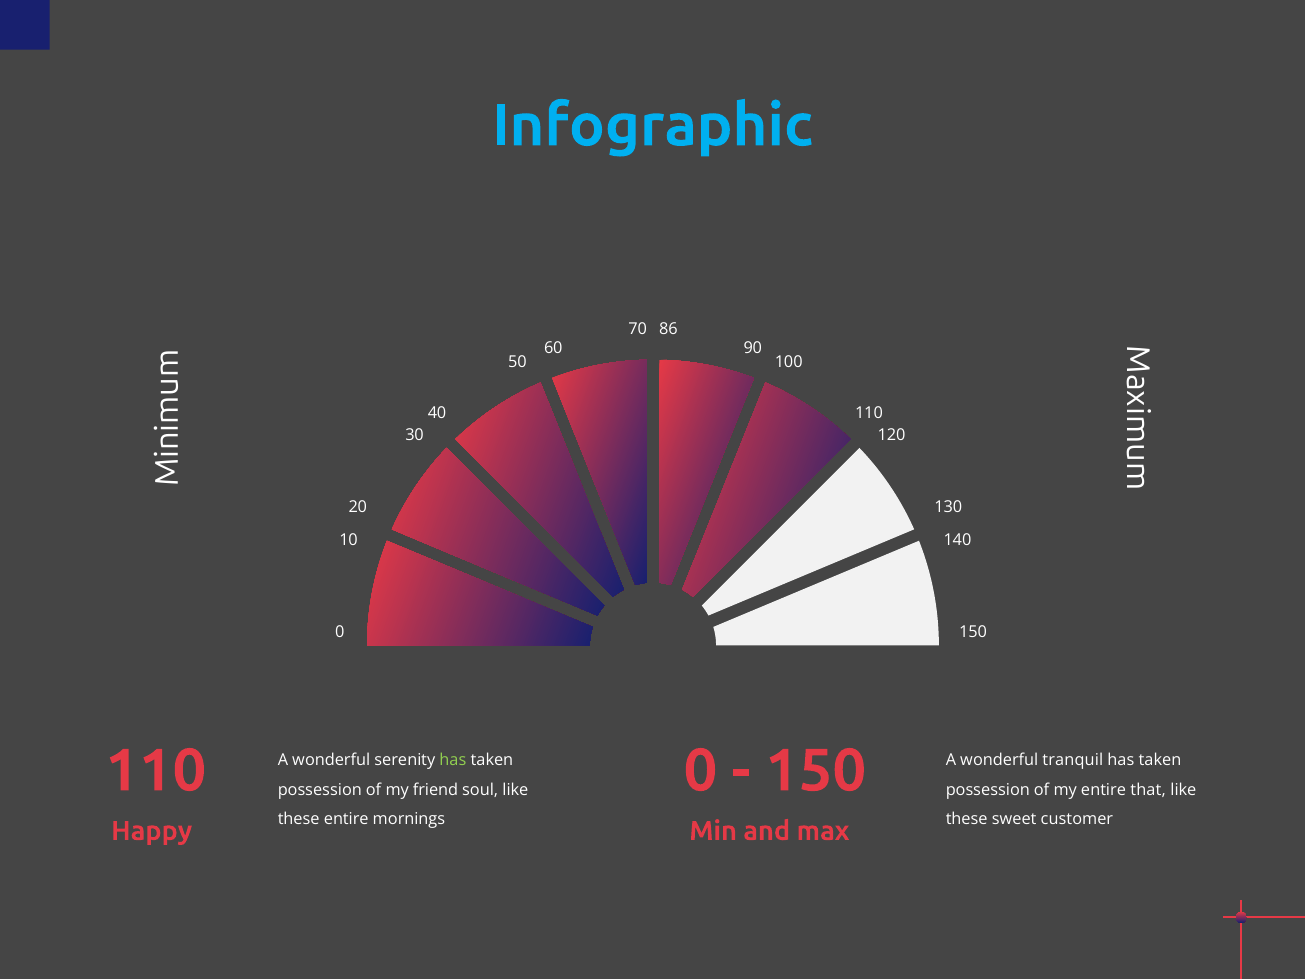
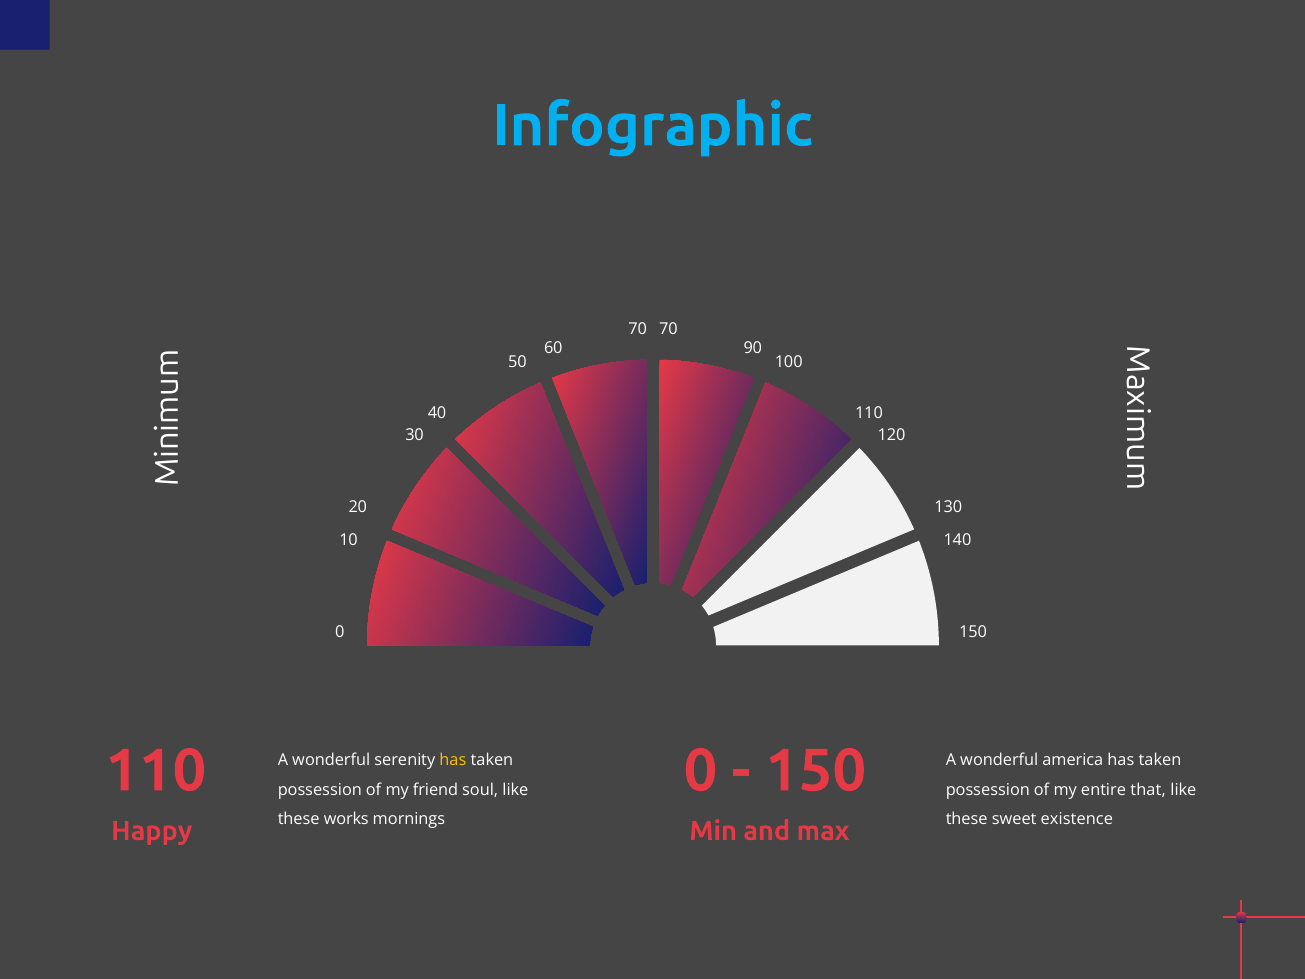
70 86: 86 -> 70
tranquil: tranquil -> america
has at (453, 760) colour: light green -> yellow
these entire: entire -> works
customer: customer -> existence
